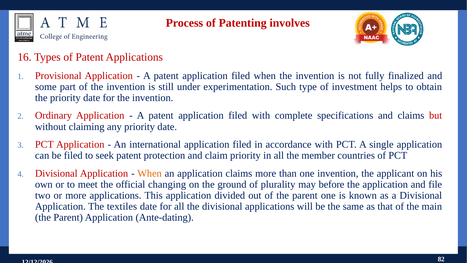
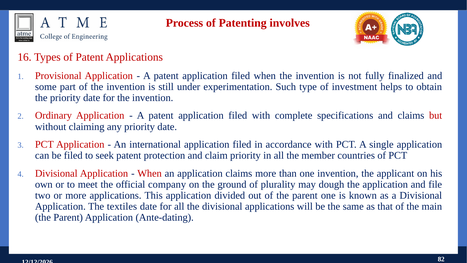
When at (150, 173) colour: orange -> red
changing: changing -> company
before: before -> dough
